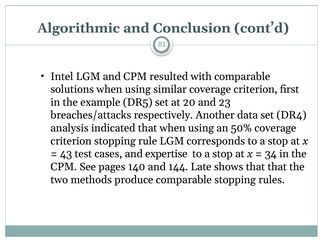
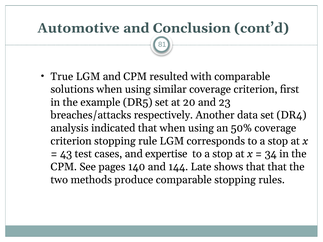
Algorithmic: Algorithmic -> Automotive
Intel: Intel -> True
